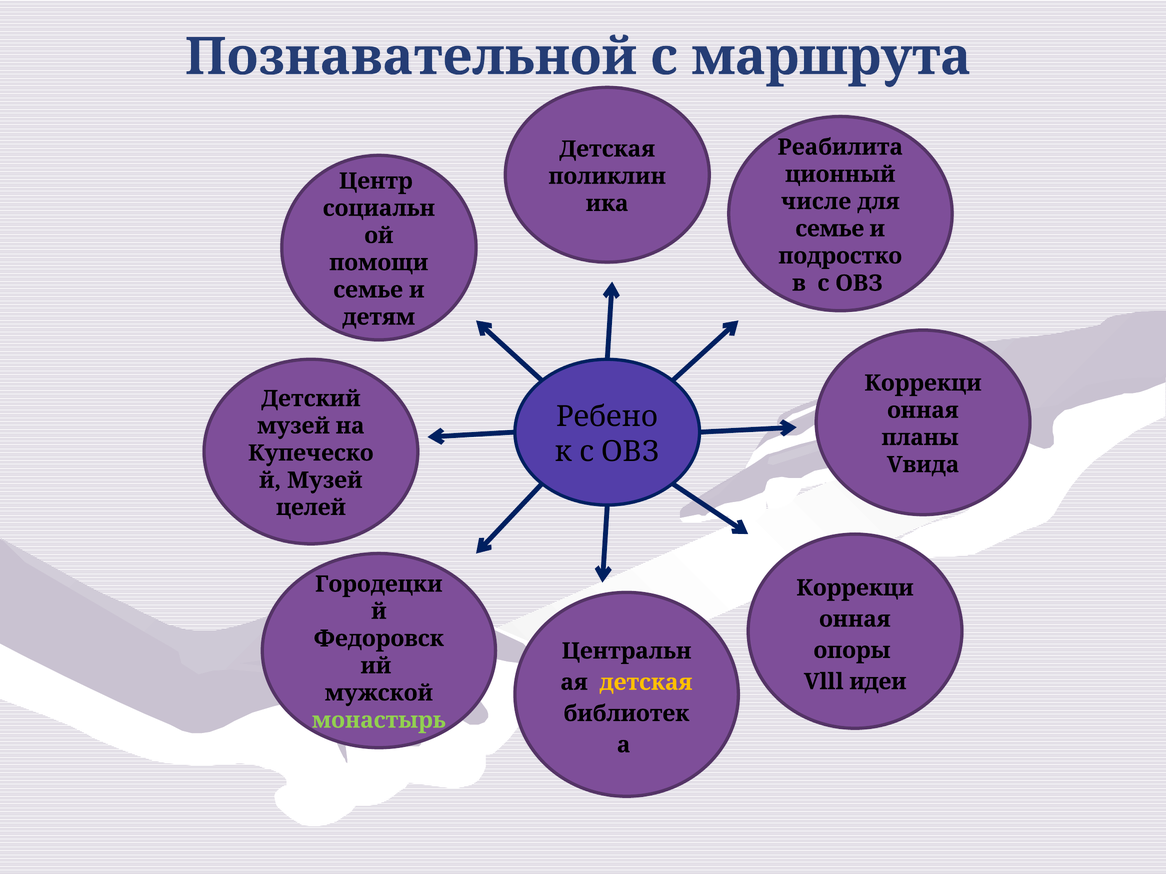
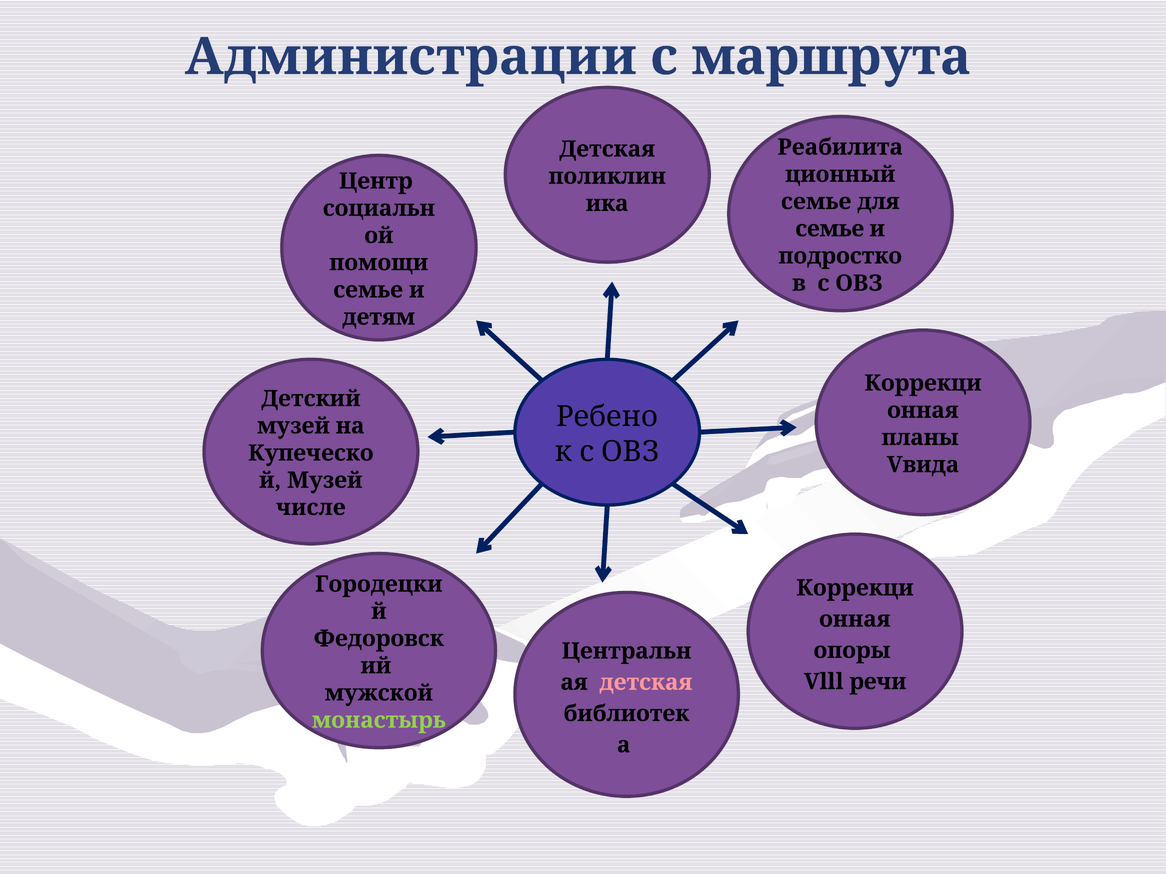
Познавательной: Познавательной -> Администрации
числе at (816, 202): числе -> семье
целей: целей -> числе
идеи: идеи -> речи
детская at (646, 683) colour: yellow -> pink
